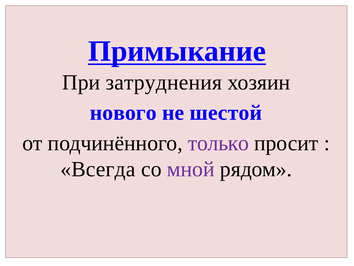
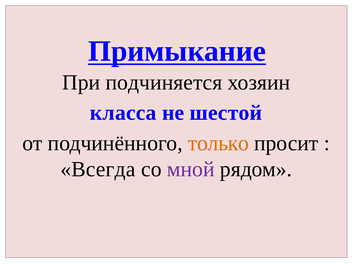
затруднения: затруднения -> подчиняется
нового: нового -> класса
только colour: purple -> orange
